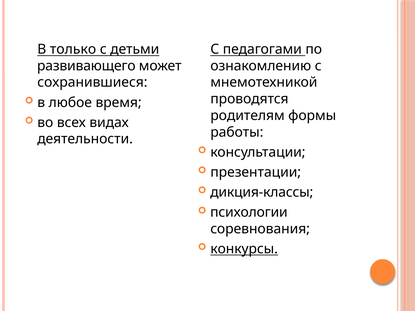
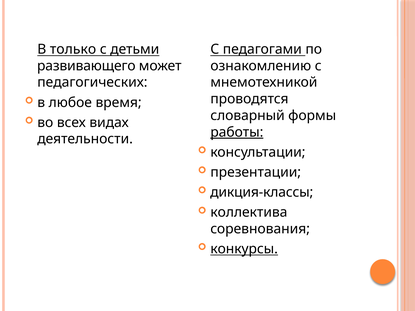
сохранившиеся: сохранившиеся -> педагогических
родителям: родителям -> словарный
работы underline: none -> present
психологии: психологии -> коллектива
